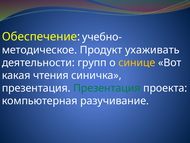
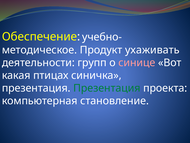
синице colour: yellow -> pink
чтения: чтения -> птицах
разучивание: разучивание -> становление
